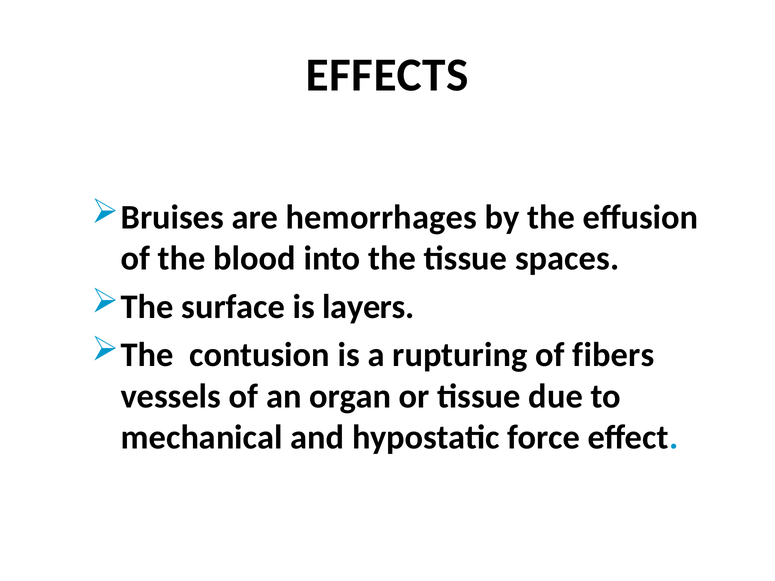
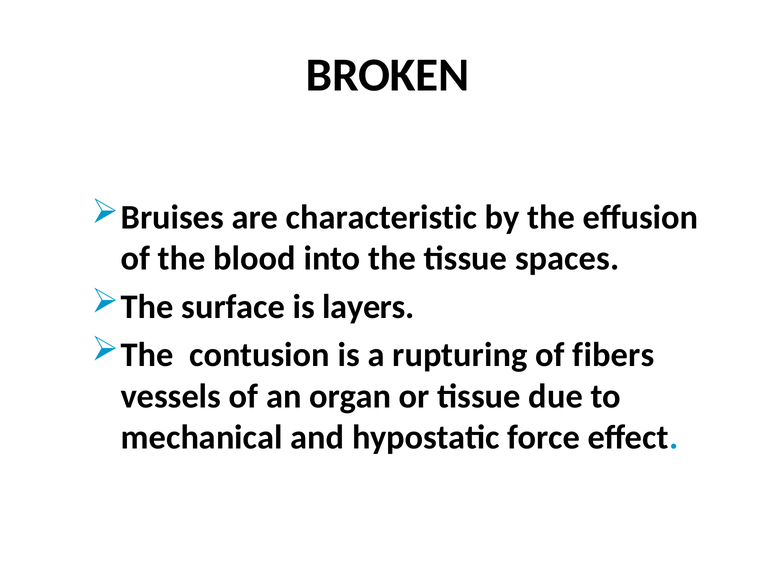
EFFECTS: EFFECTS -> BROKEN
hemorrhages: hemorrhages -> characteristic
